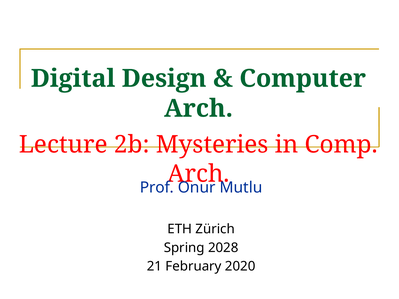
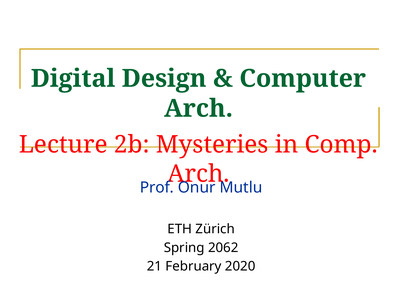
2028: 2028 -> 2062
